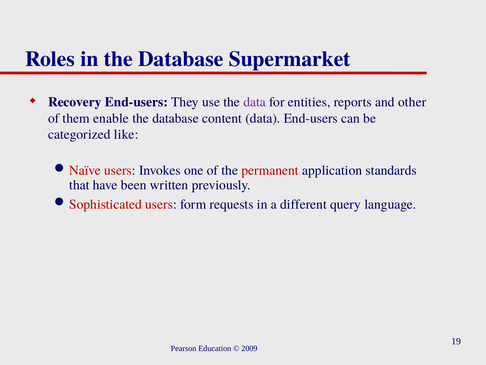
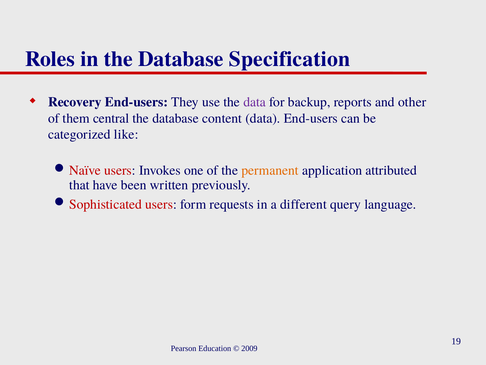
Supermarket: Supermarket -> Specification
entities: entities -> backup
enable: enable -> central
permanent colour: red -> orange
standards: standards -> attributed
